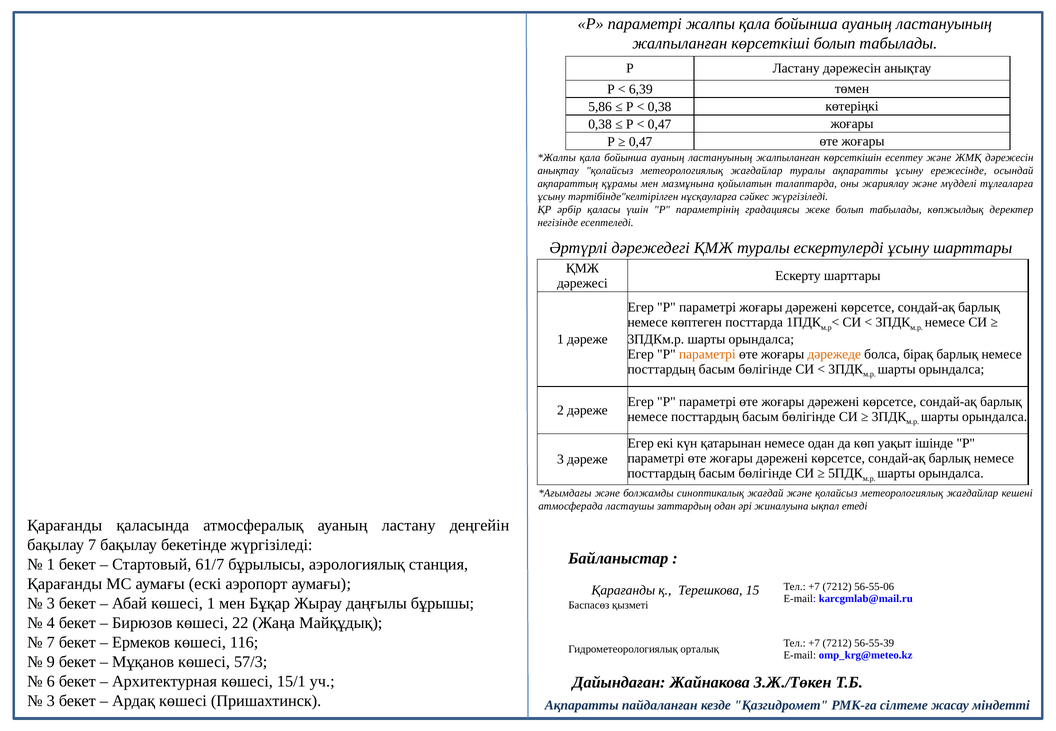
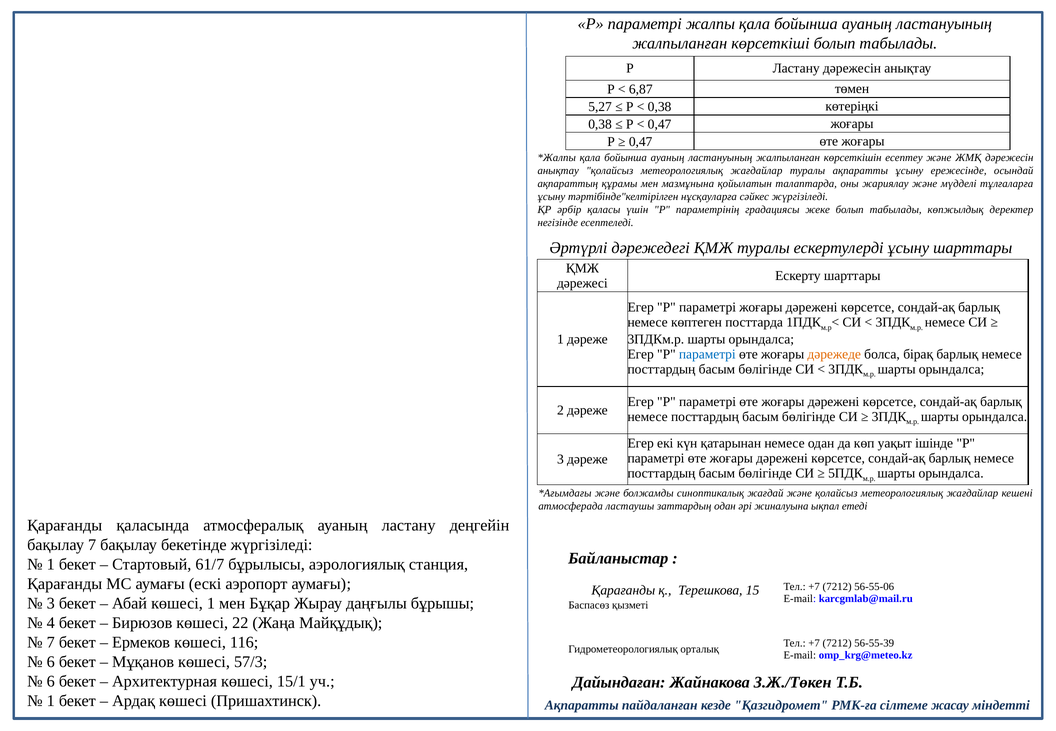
6,39: 6,39 -> 6,87
5,86: 5,86 -> 5,27
параметрі at (707, 354) colour: orange -> blue
9 at (51, 662): 9 -> 6
3 at (51, 701): 3 -> 1
